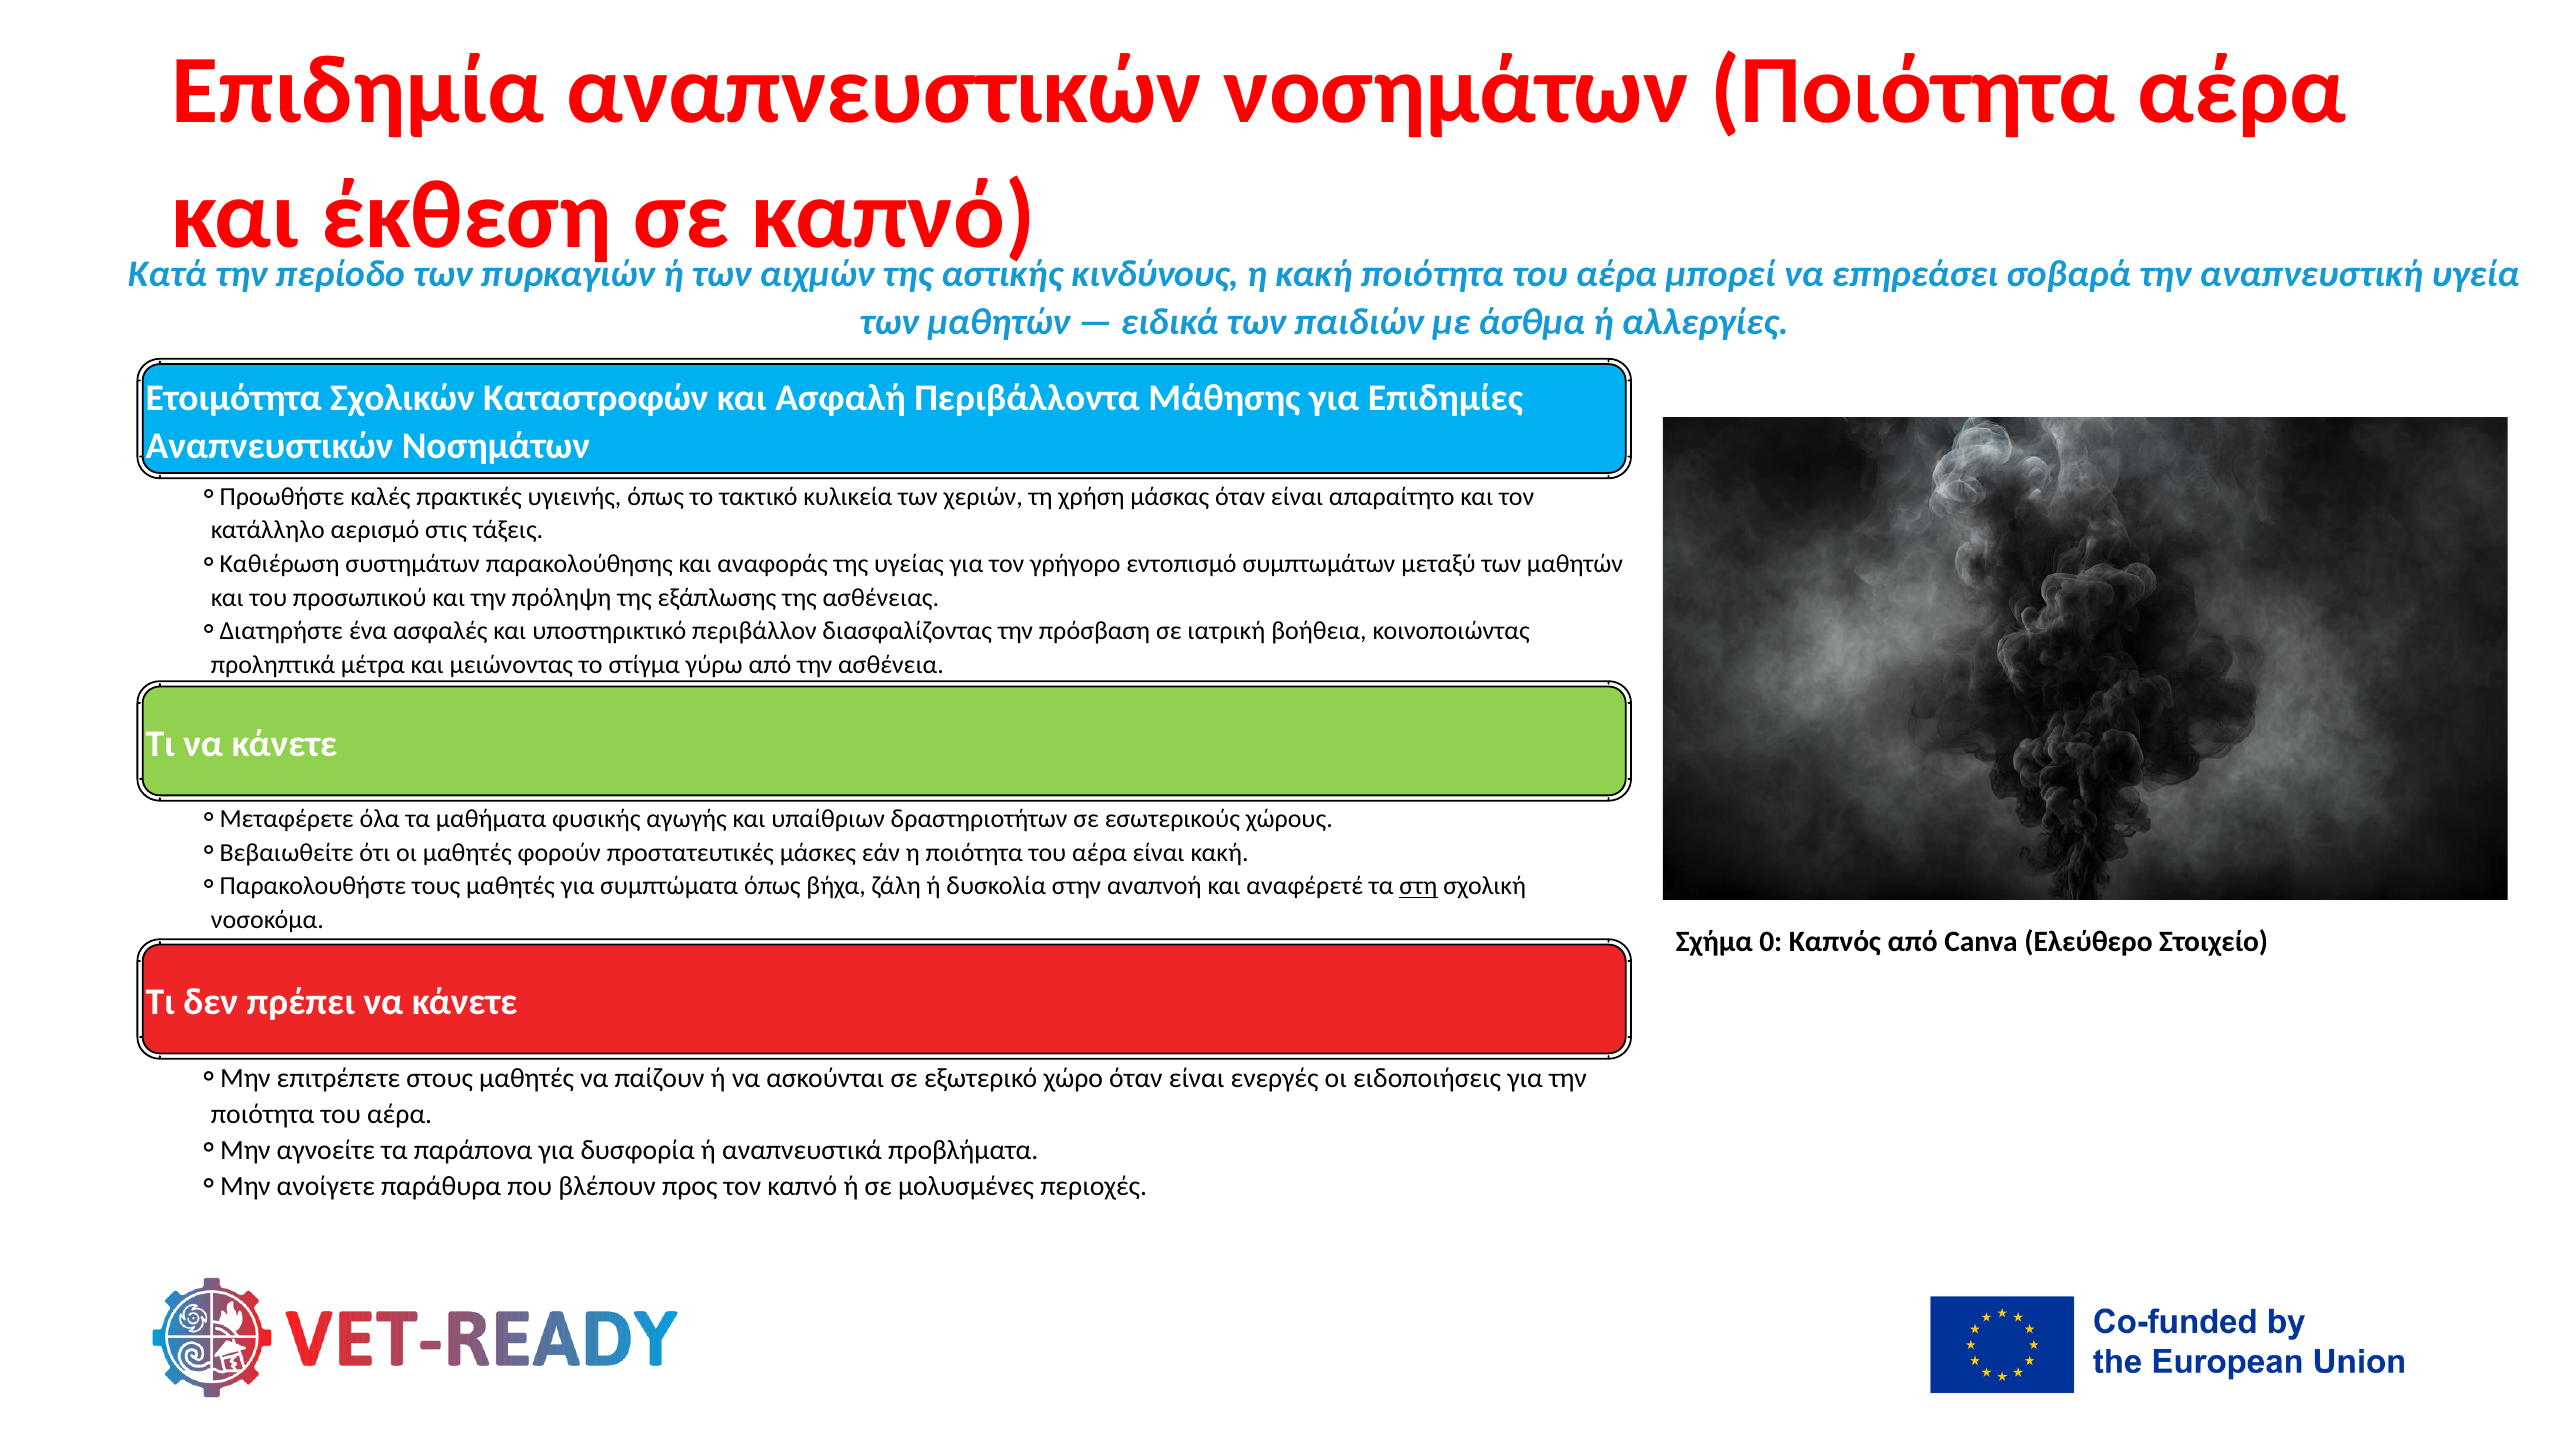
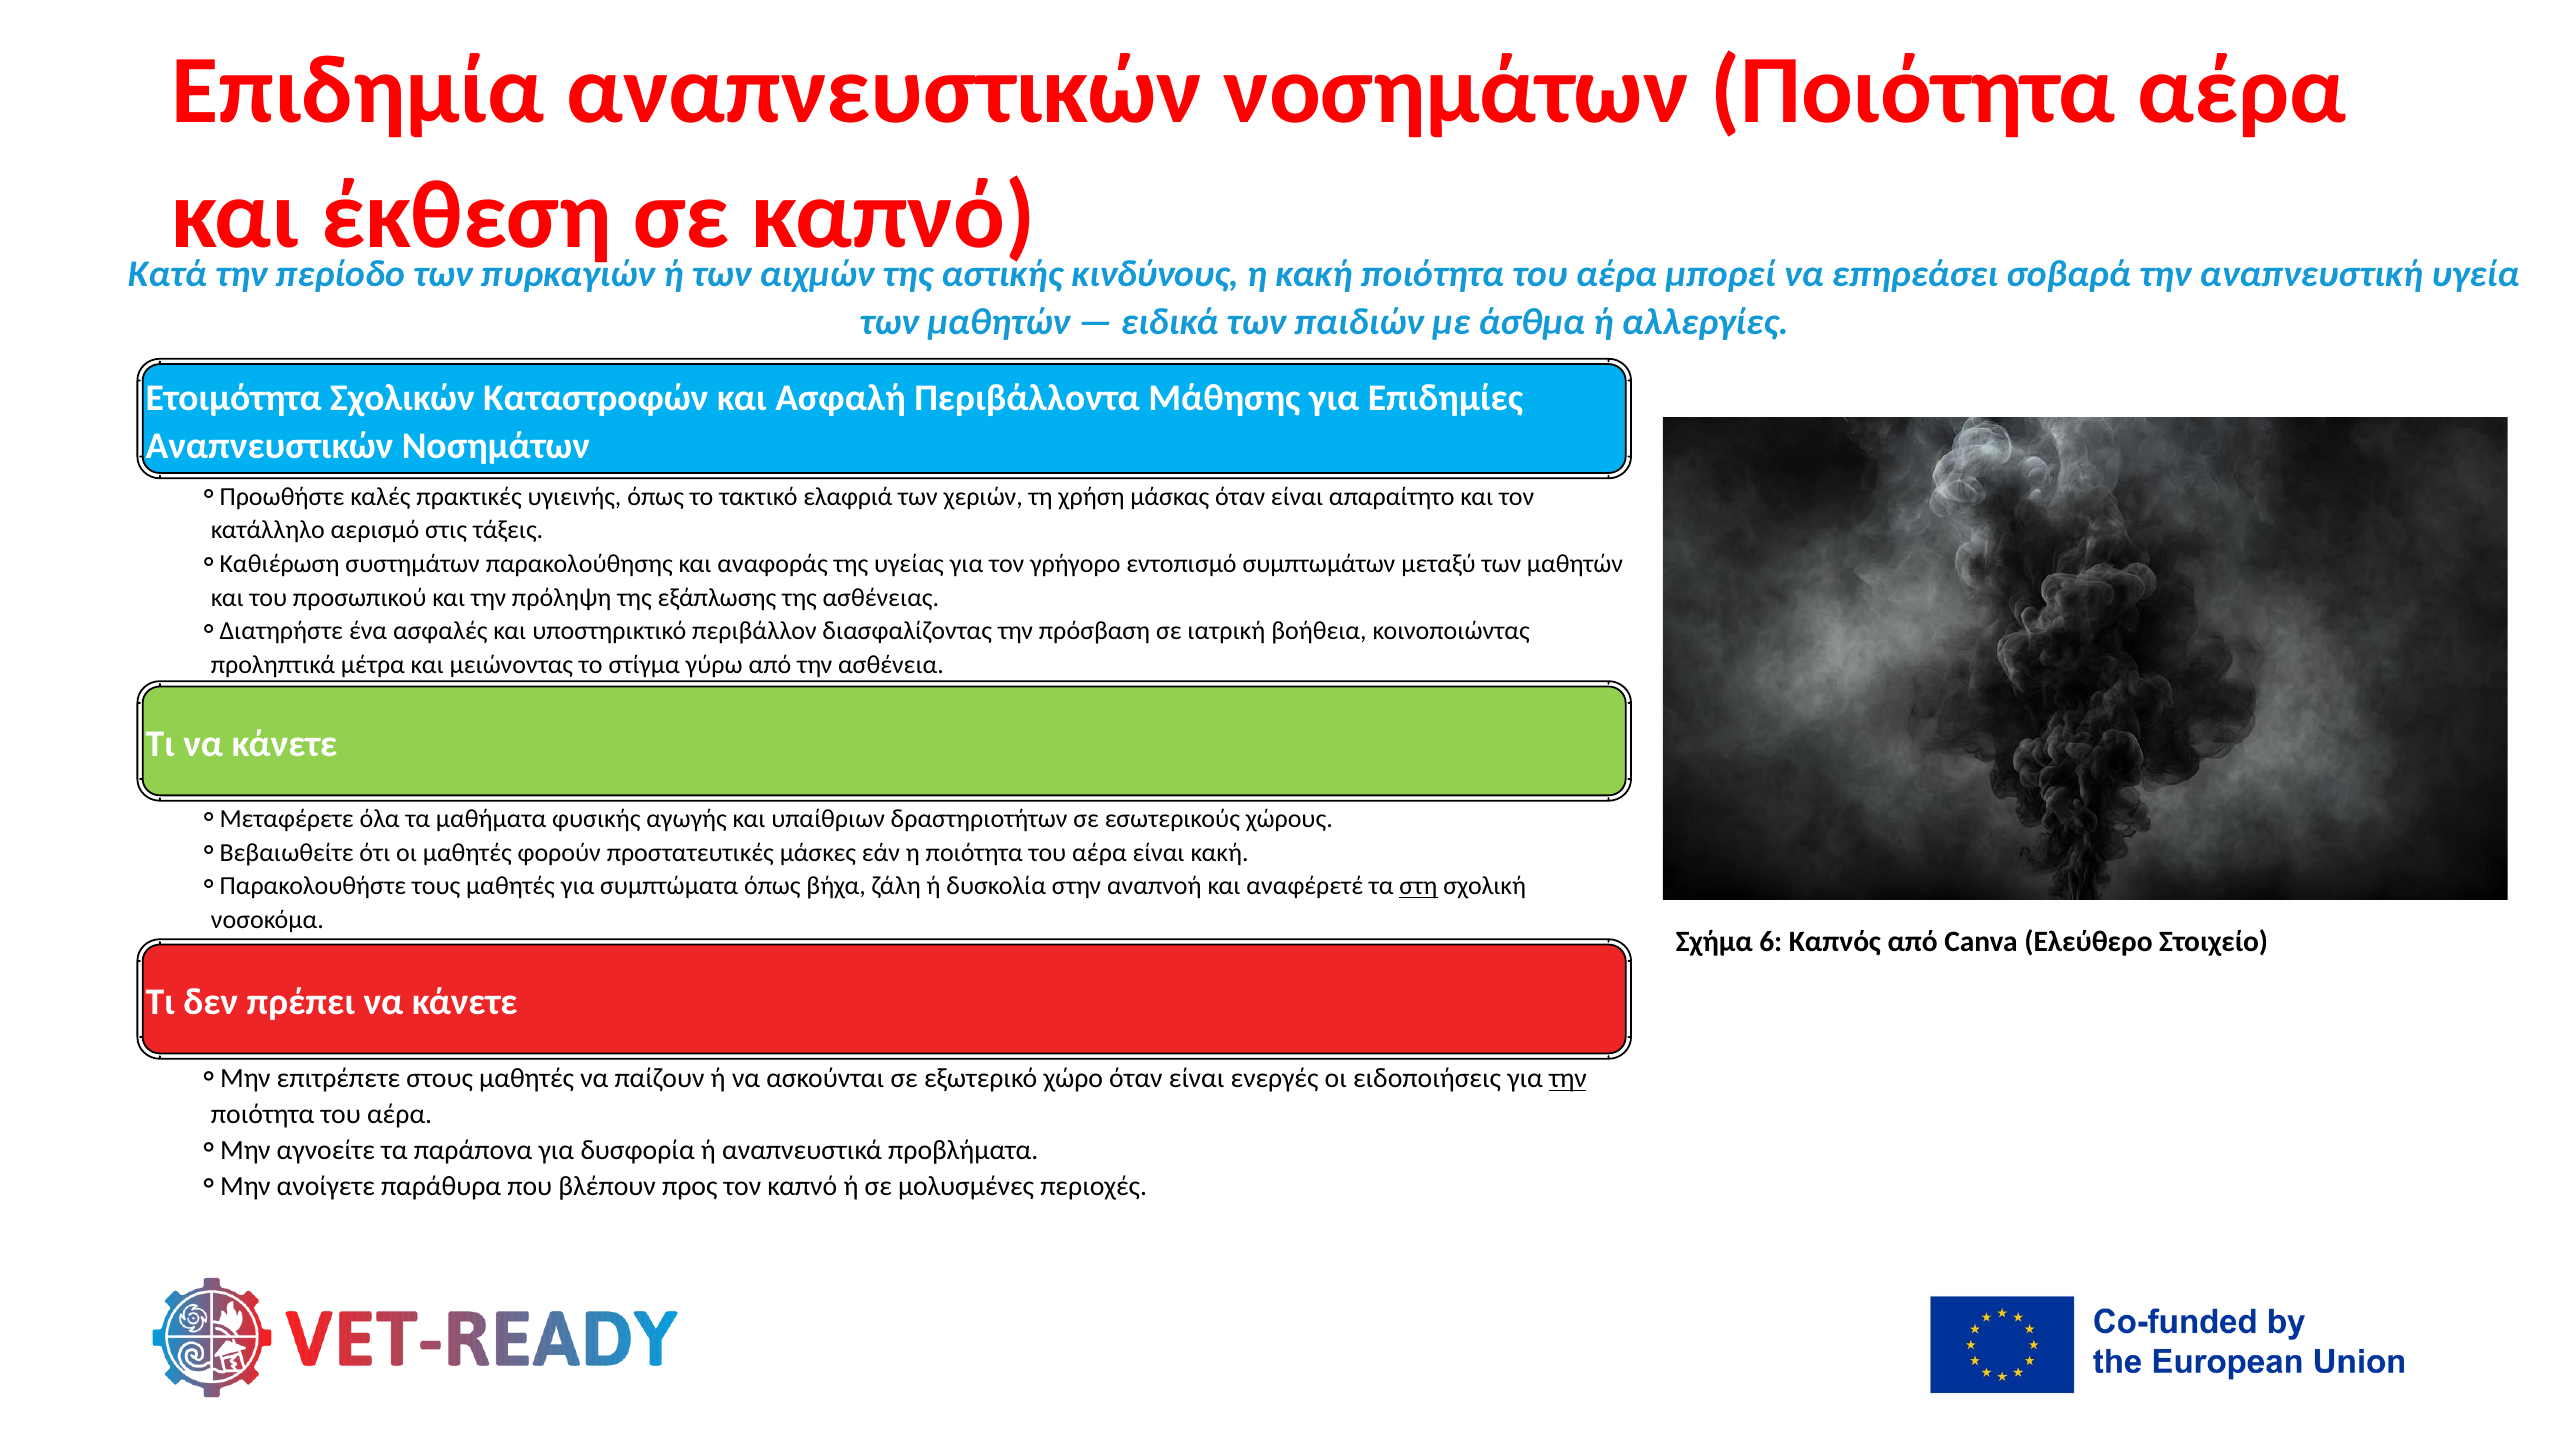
κυλικεία: κυλικεία -> ελαφριά
0: 0 -> 6
την at (1568, 1079) underline: none -> present
